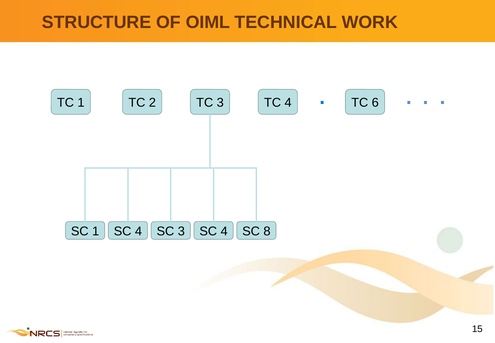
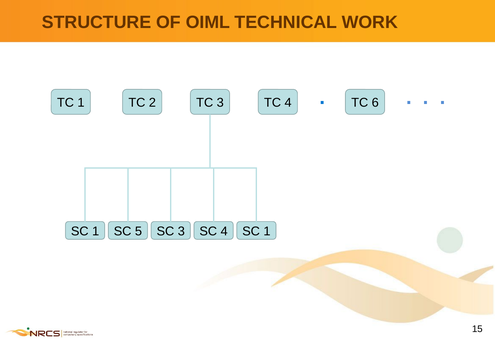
1 SC 4: 4 -> 5
4 SC 8: 8 -> 1
